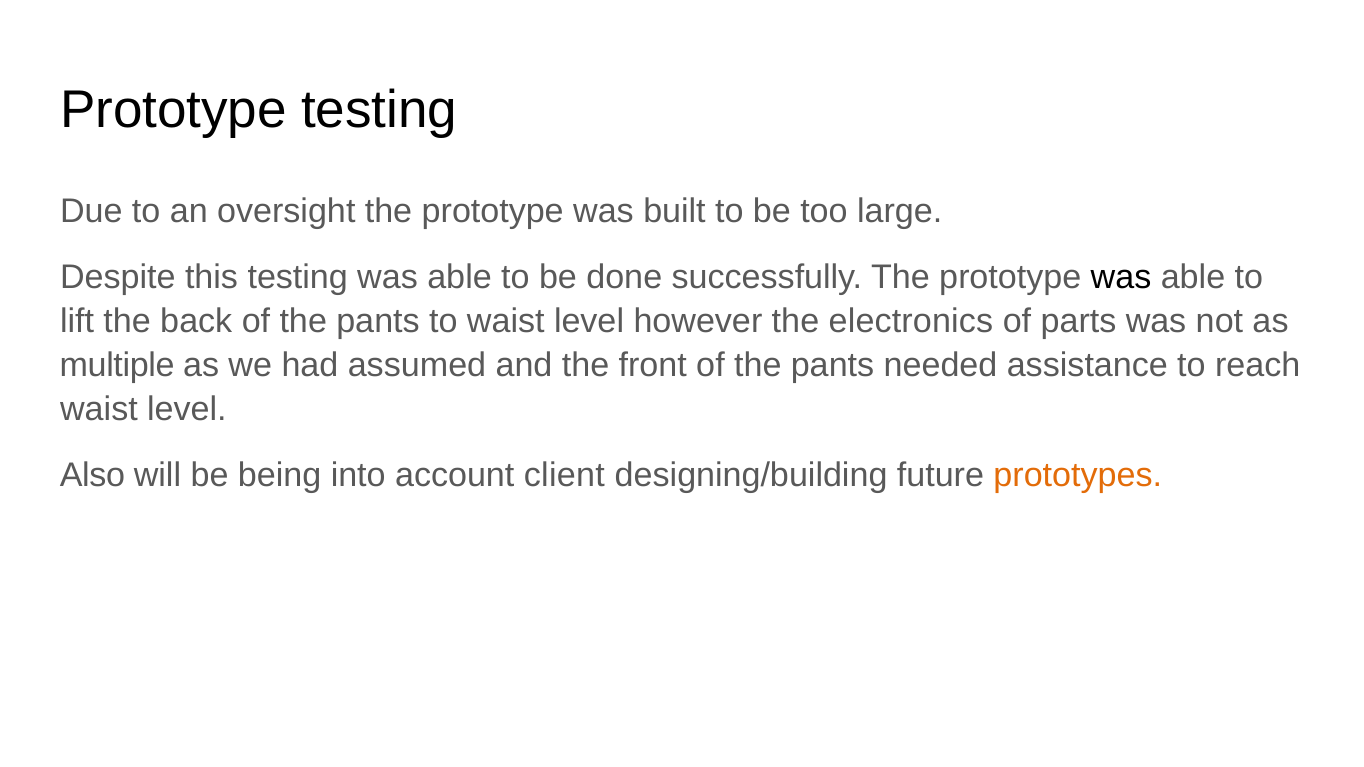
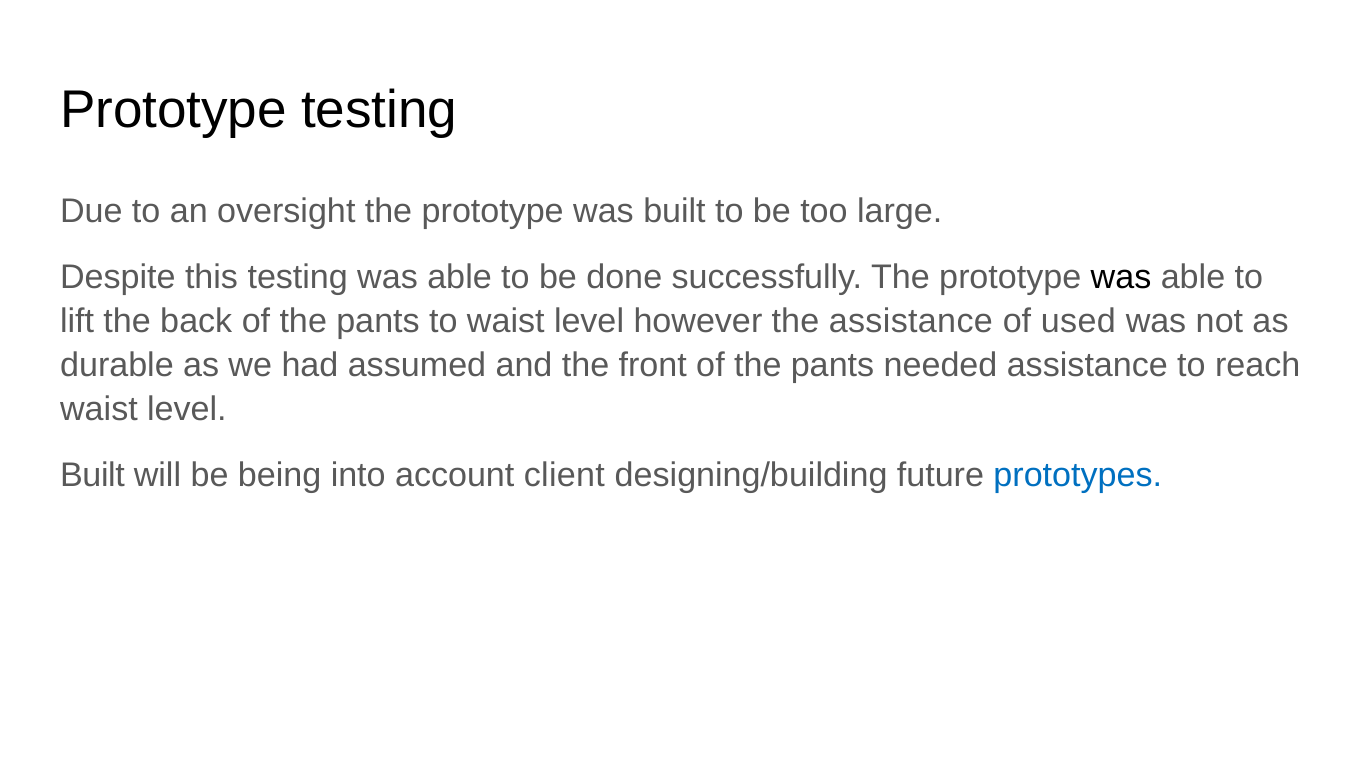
the electronics: electronics -> assistance
parts: parts -> used
multiple: multiple -> durable
Also at (92, 476): Also -> Built
prototypes colour: orange -> blue
